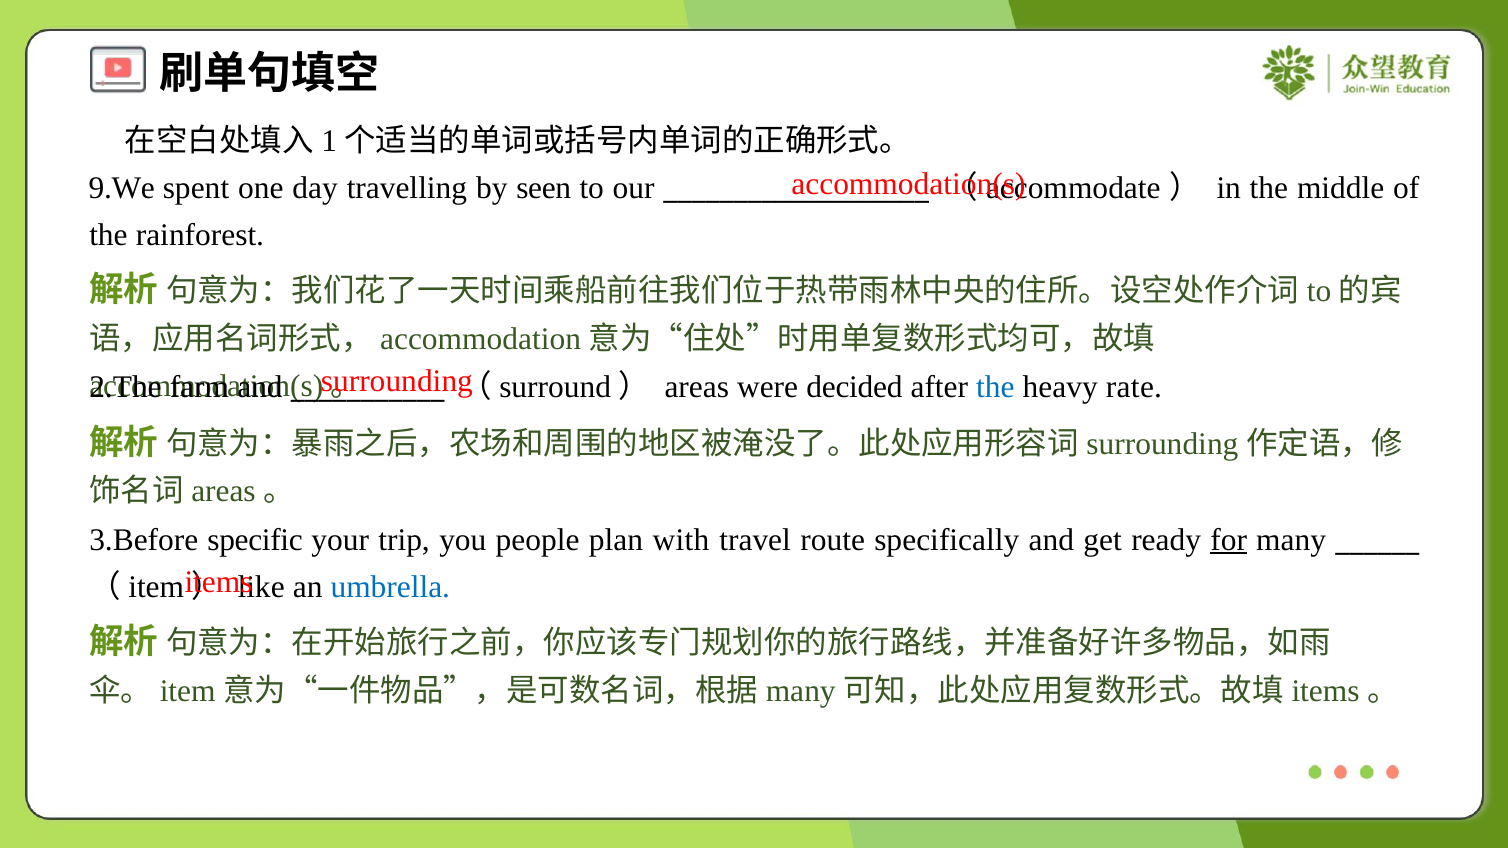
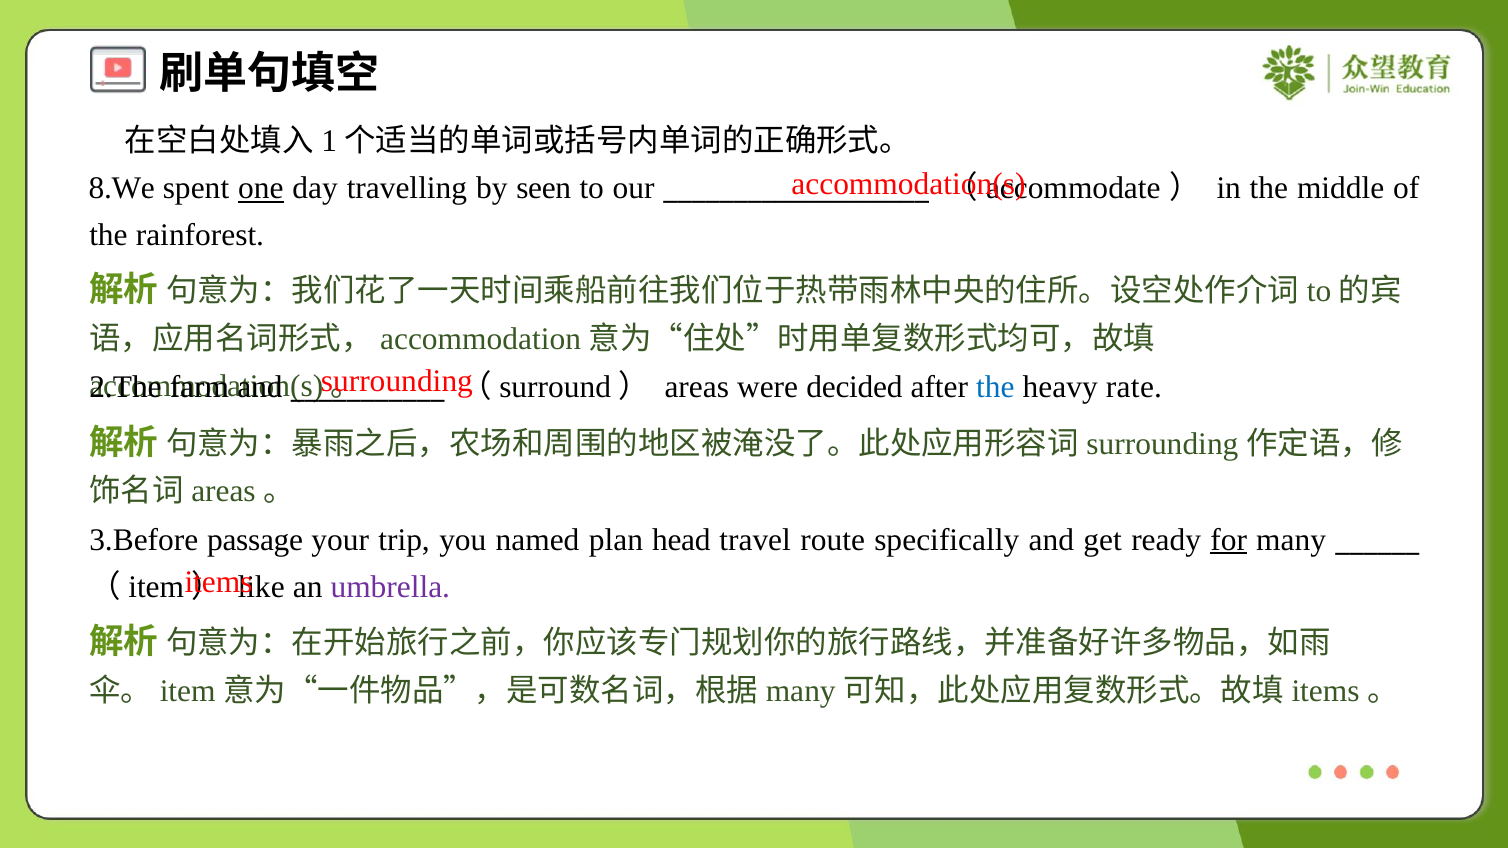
9.We: 9.We -> 8.We
one underline: none -> present
specific: specific -> passage
people: people -> named
with: with -> head
umbrella colour: blue -> purple
